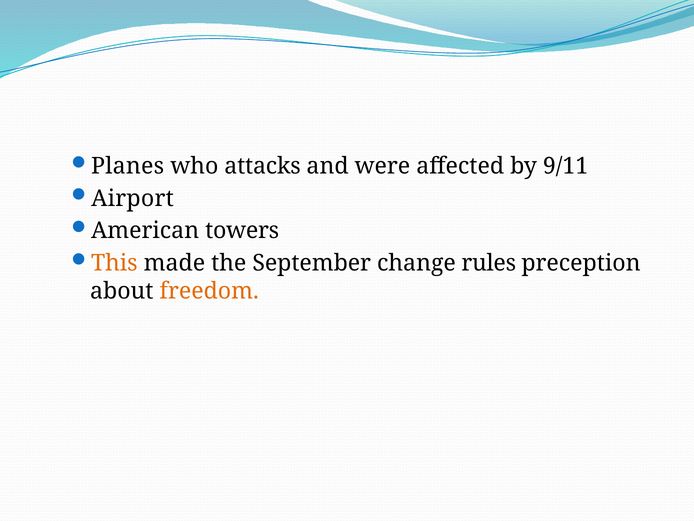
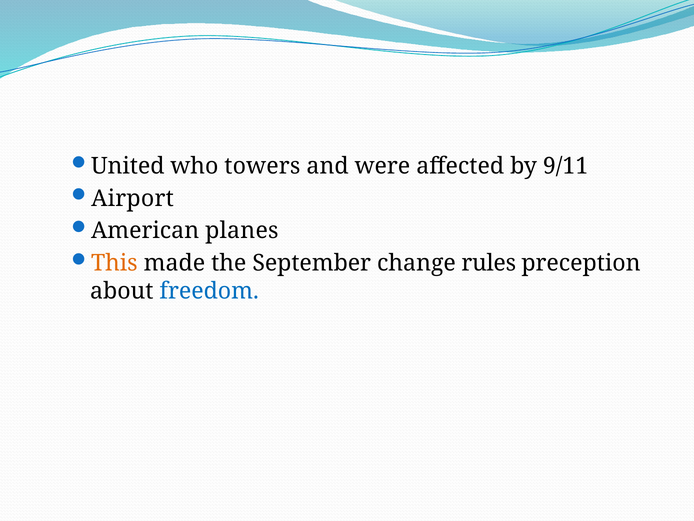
Planes: Planes -> United
attacks: attacks -> towers
towers: towers -> planes
freedom colour: orange -> blue
